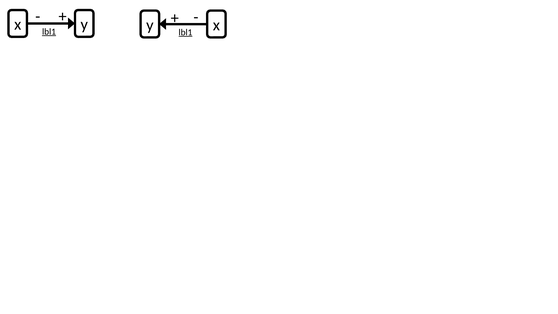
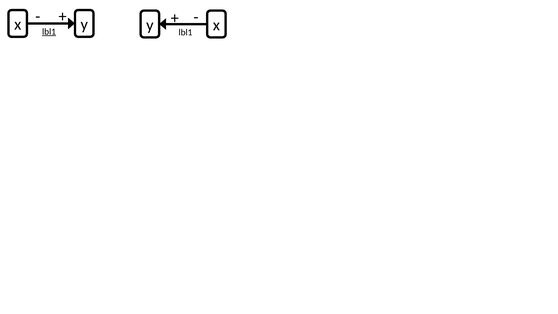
lbl1 at (185, 32) underline: present -> none
